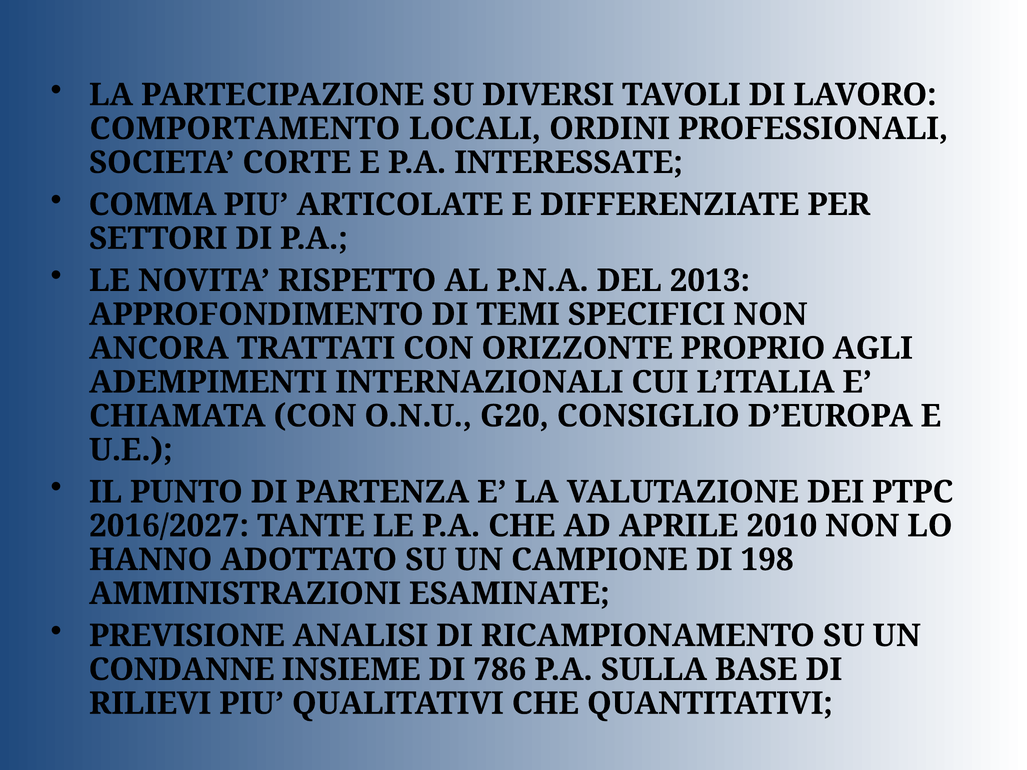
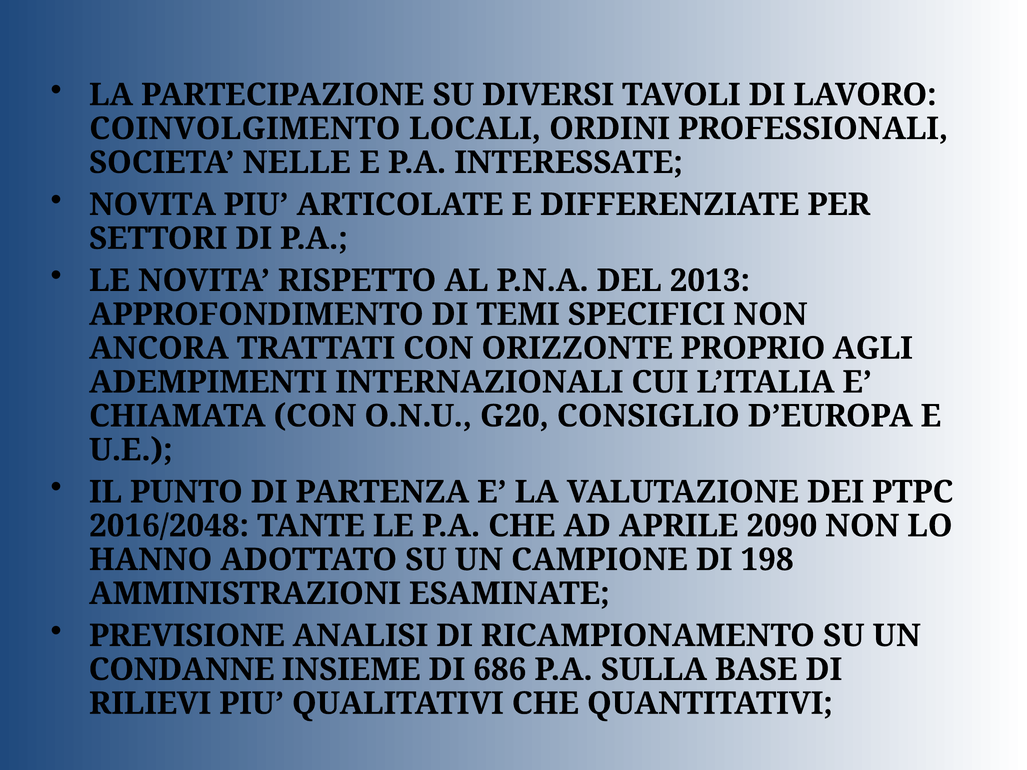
COMPORTAMENTO: COMPORTAMENTO -> COINVOLGIMENTO
CORTE: CORTE -> NELLE
COMMA at (152, 205): COMMA -> NOVITA
2016/2027: 2016/2027 -> 2016/2048
2010: 2010 -> 2090
786: 786 -> 686
